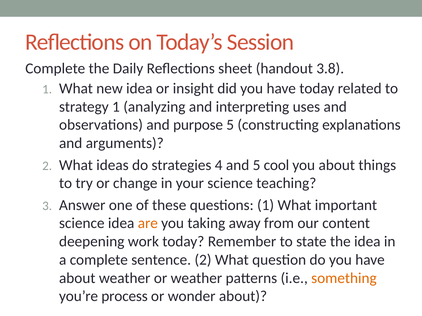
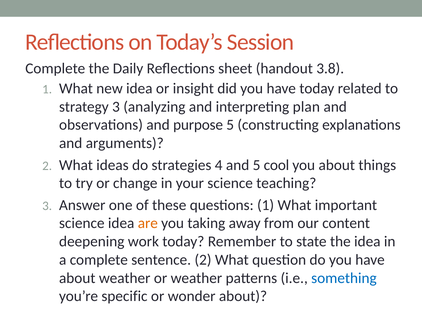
strategy 1: 1 -> 3
uses: uses -> plan
something colour: orange -> blue
process: process -> specific
